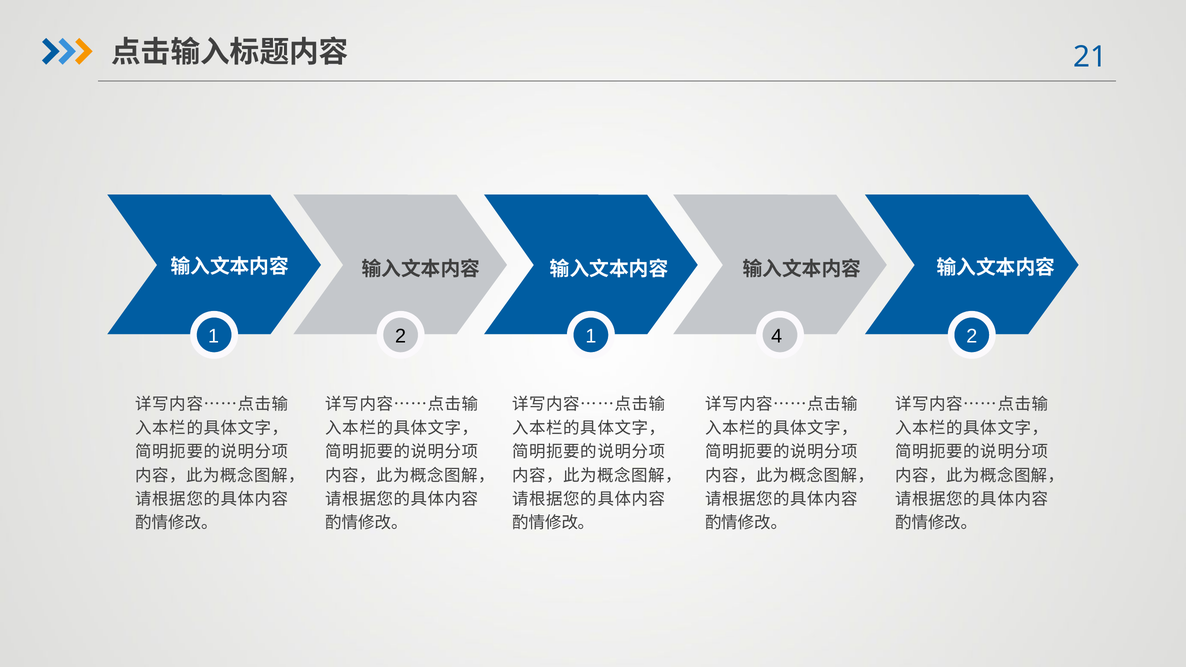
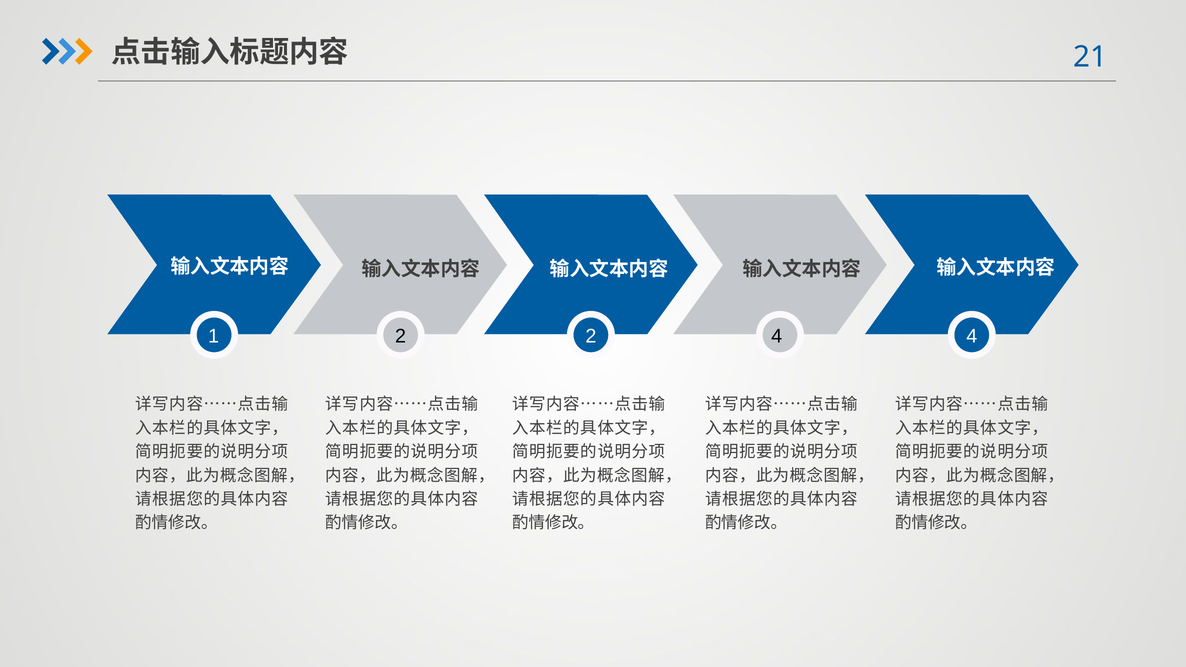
2 1: 1 -> 2
4 2: 2 -> 4
